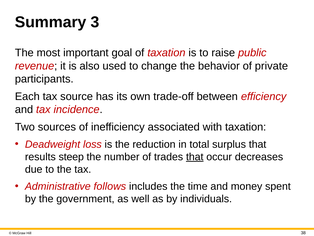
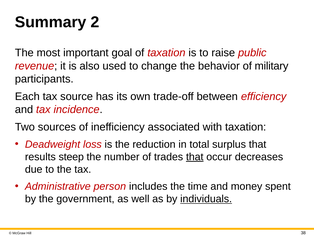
3: 3 -> 2
private: private -> military
follows: follows -> person
individuals underline: none -> present
